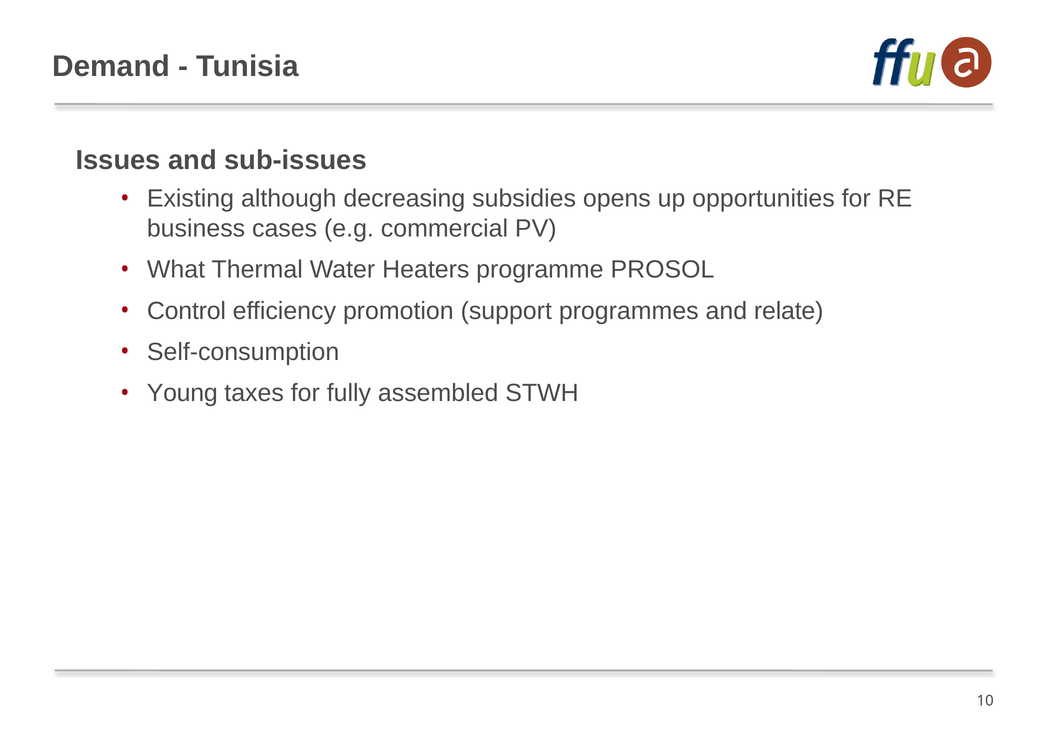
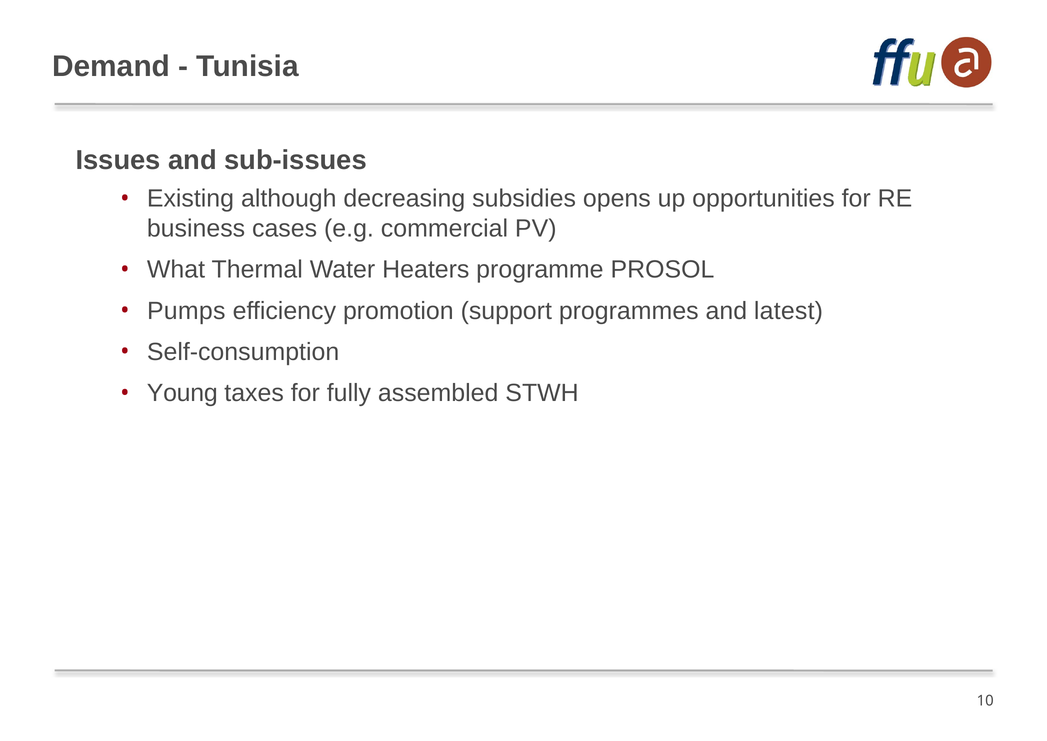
Control: Control -> Pumps
relate: relate -> latest
